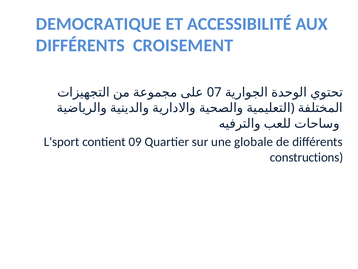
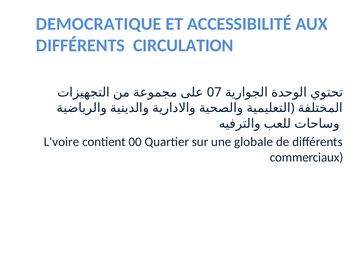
CROISEMENT: CROISEMENT -> CIRCULATION
L'sport: L'sport -> L'voire
09: 09 -> 00
constructions: constructions -> commerciaux
